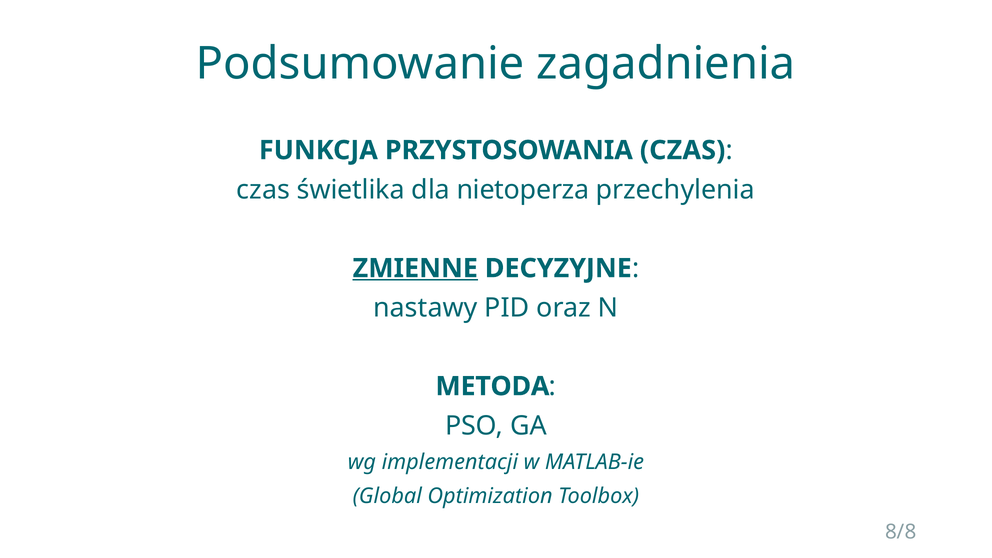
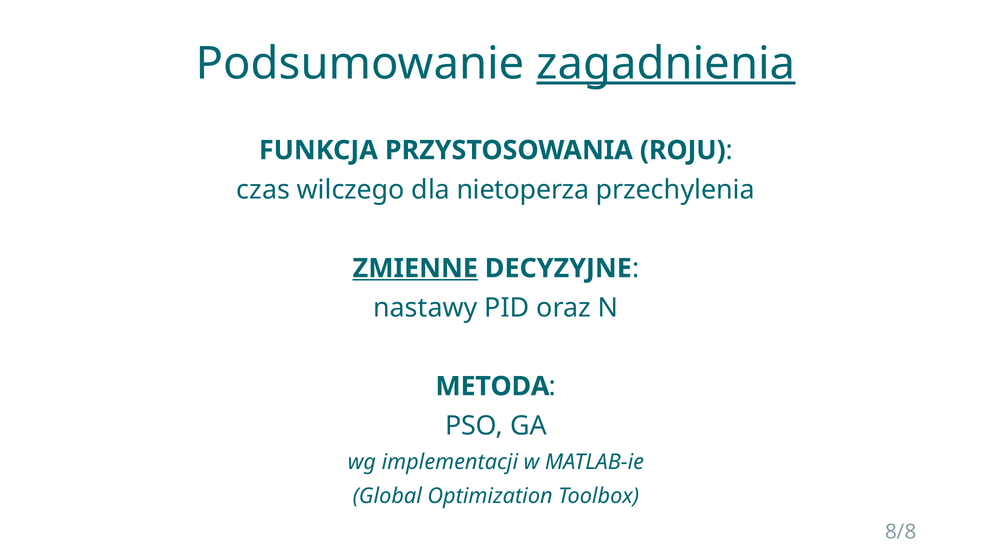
zagadnienia underline: none -> present
PRZYSTOSOWANIA CZAS: CZAS -> ROJU
świetlika: świetlika -> wilczego
